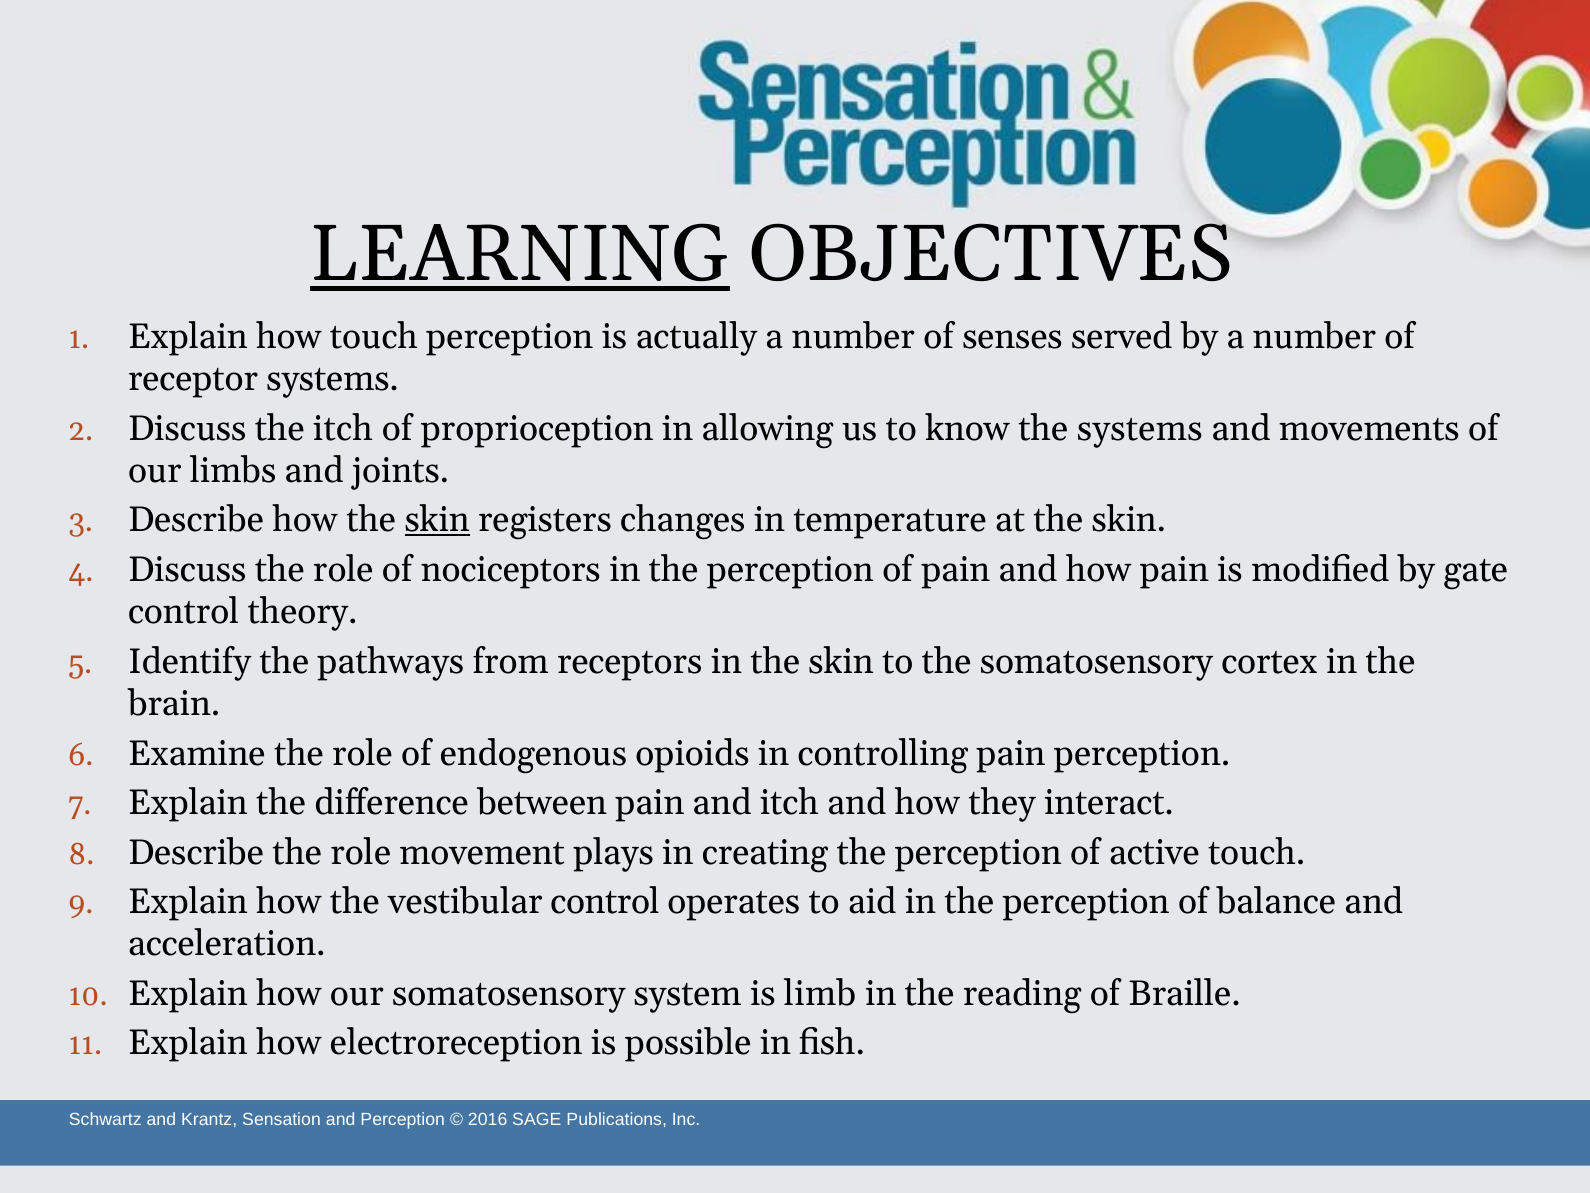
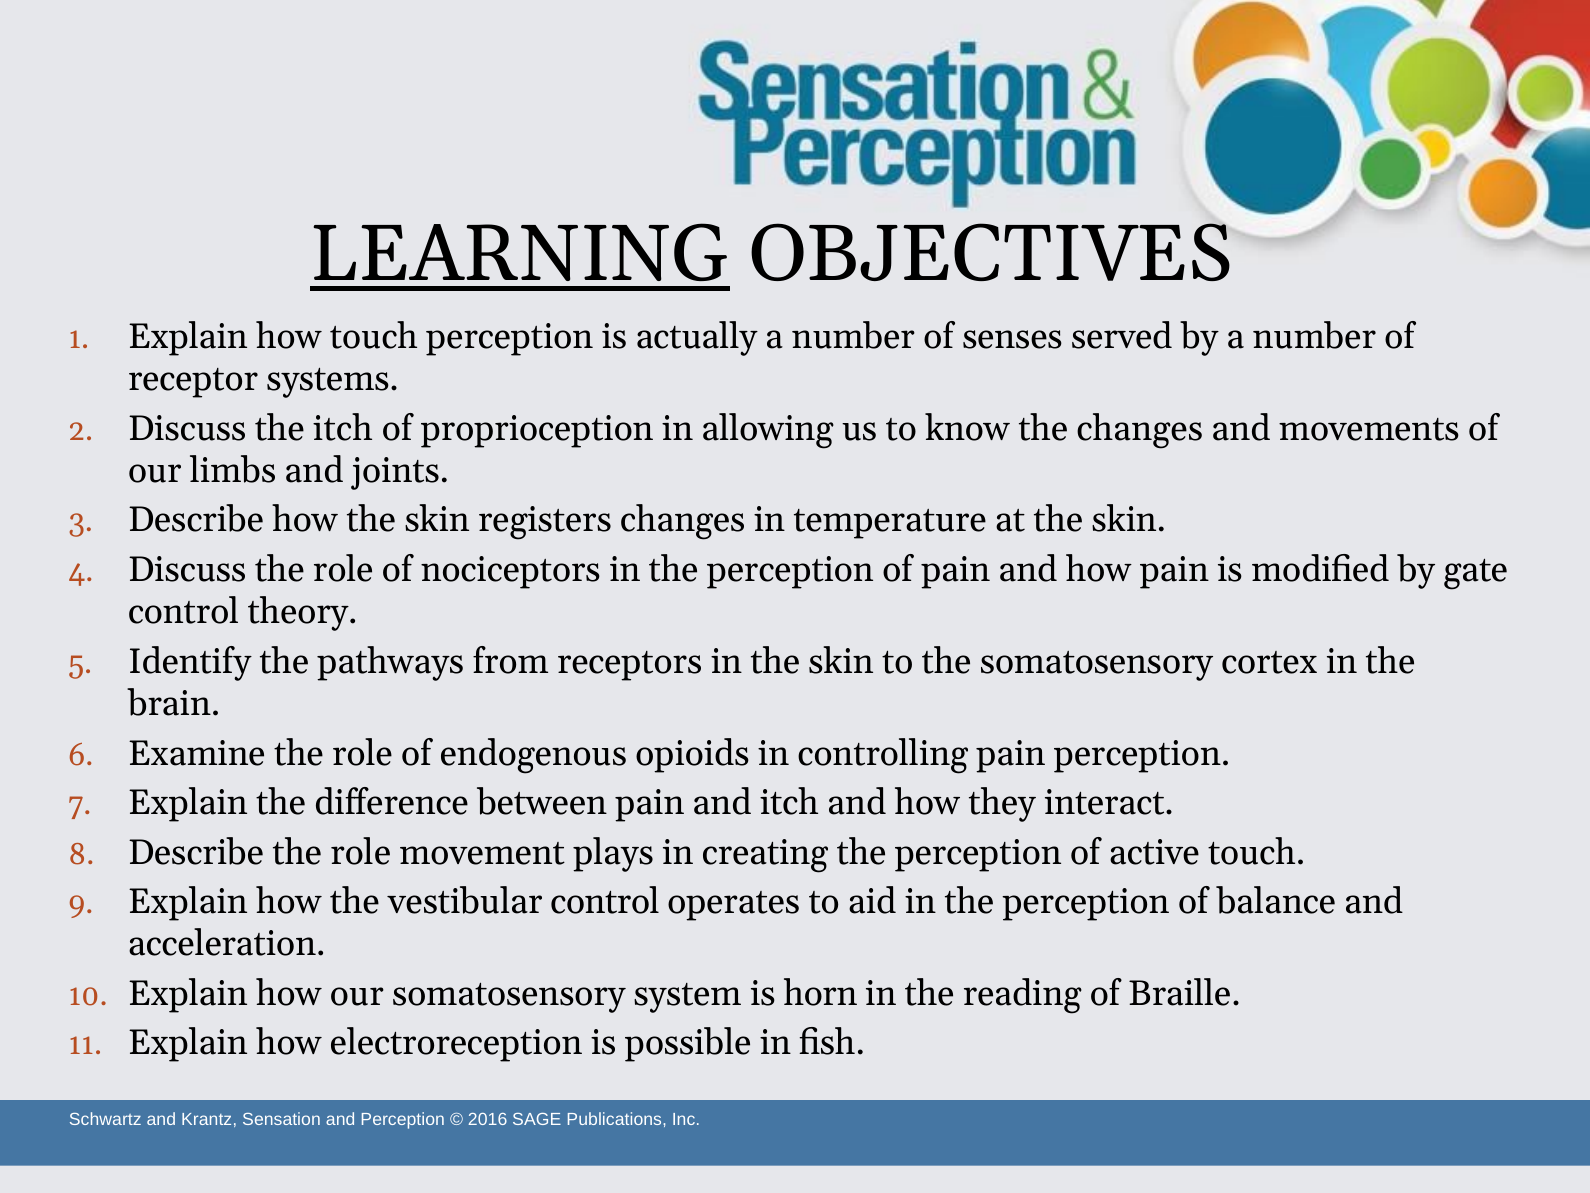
the systems: systems -> changes
skin at (437, 520) underline: present -> none
limb: limb -> horn
